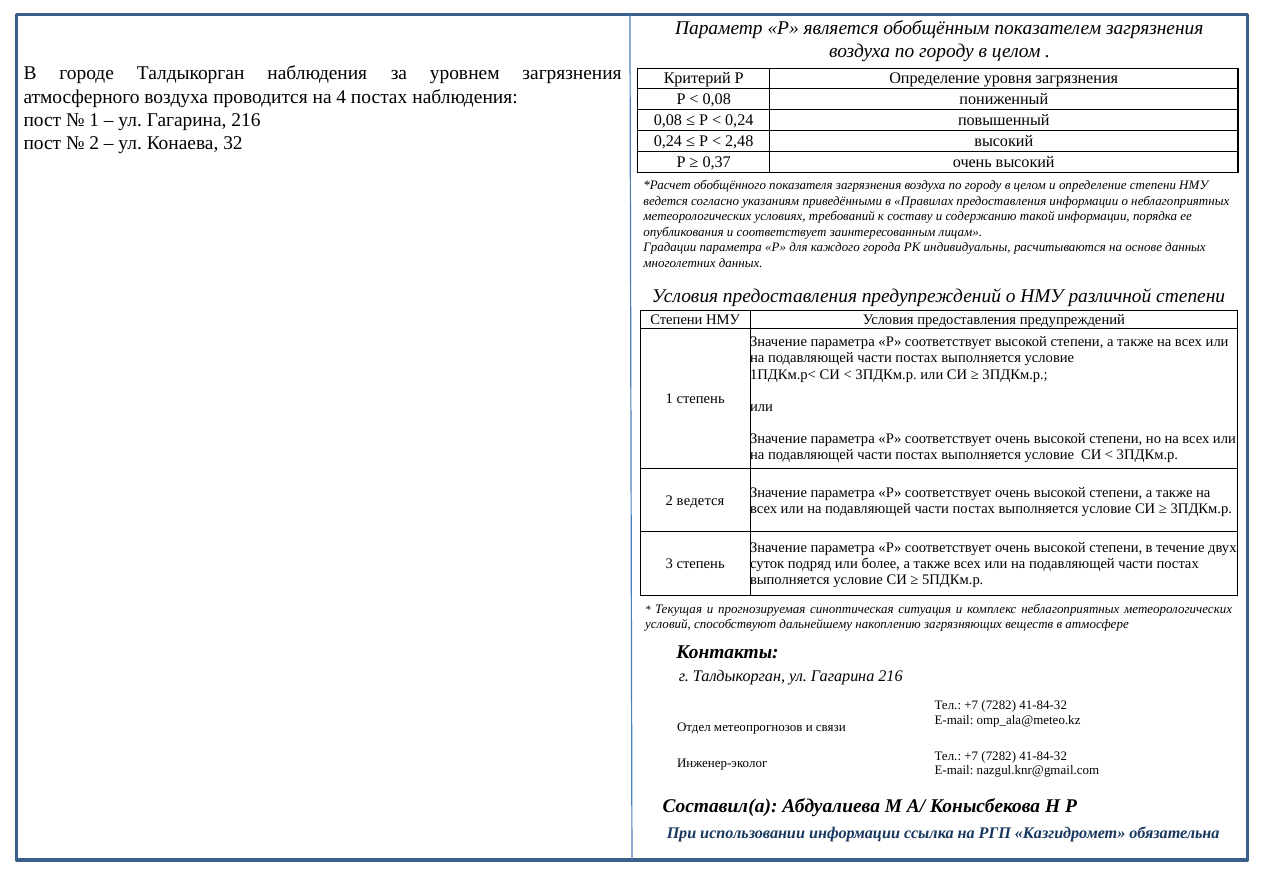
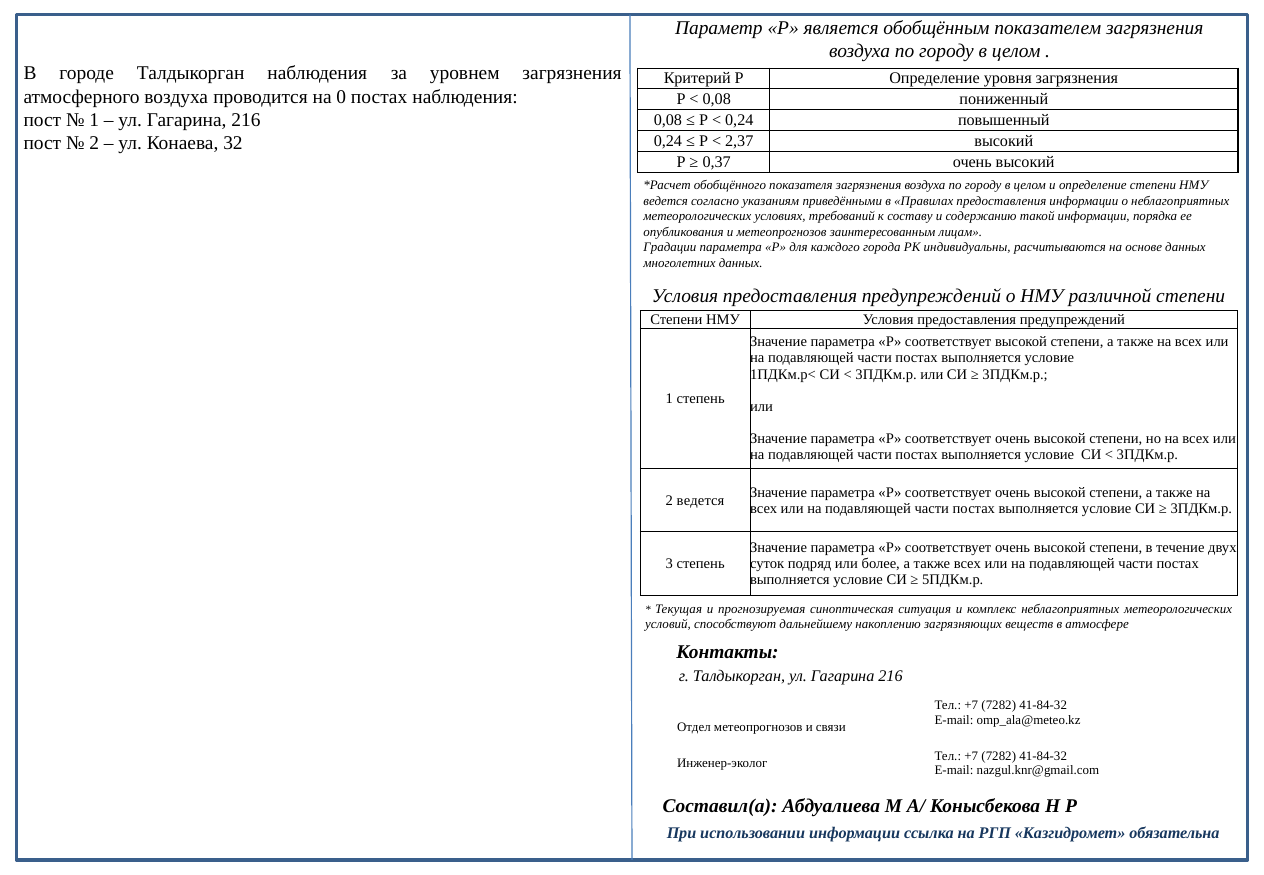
4: 4 -> 0
2,48: 2,48 -> 2,37
и соответствует: соответствует -> метеопрогнозов
